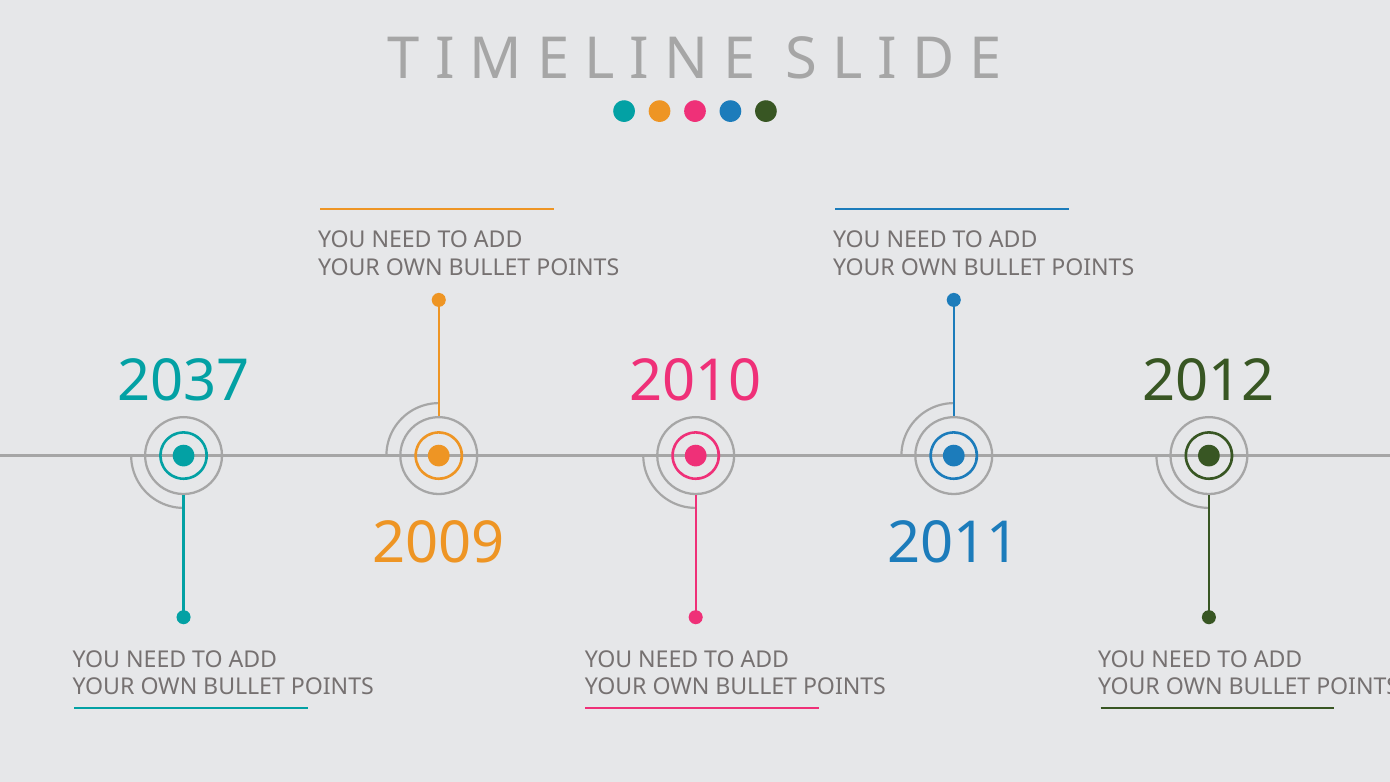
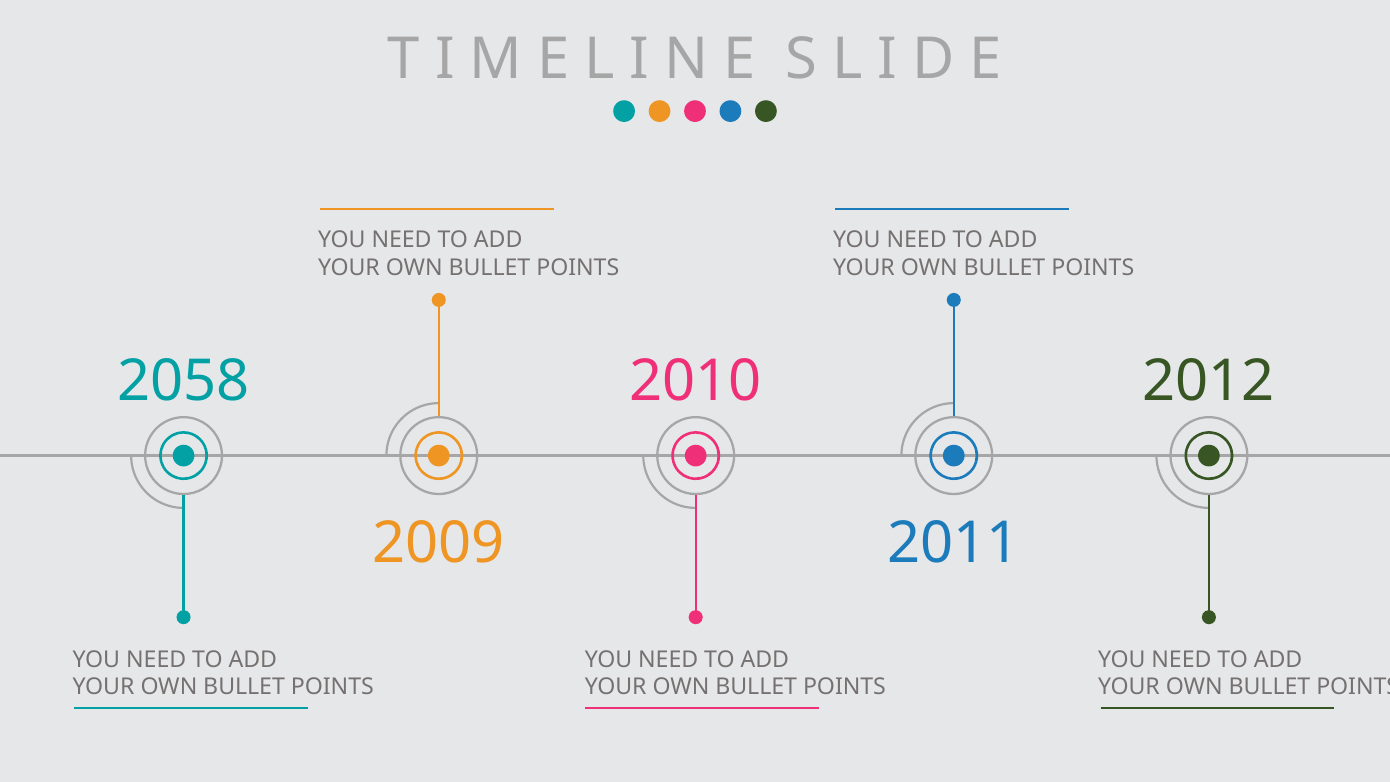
2037: 2037 -> 2058
